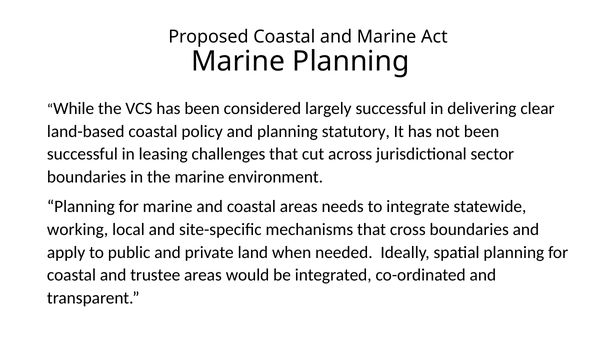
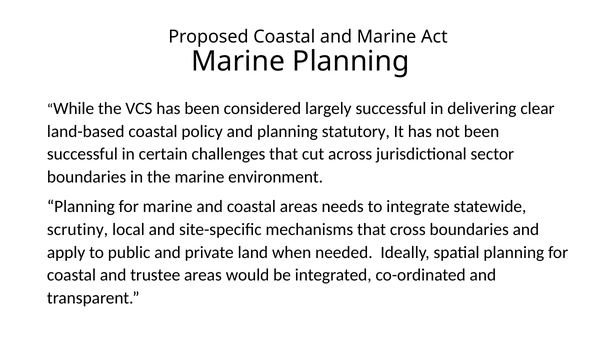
leasing: leasing -> certain
working: working -> scrutiny
